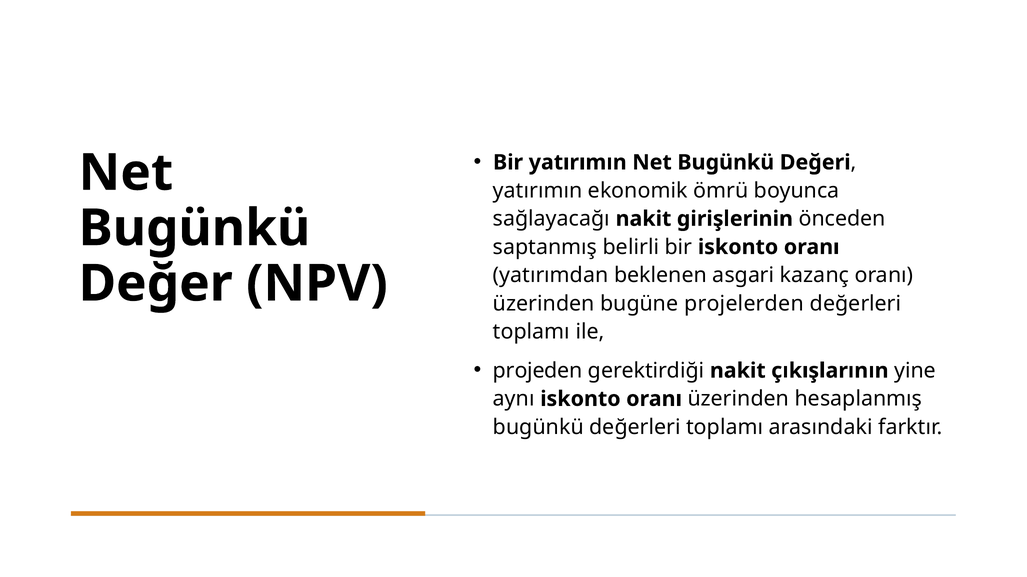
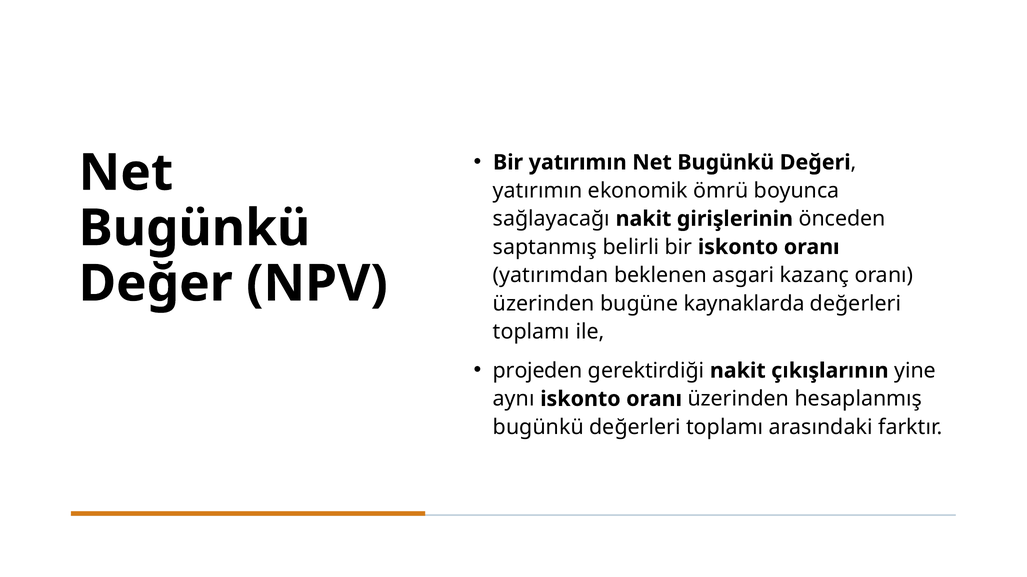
projelerden: projelerden -> kaynaklarda
